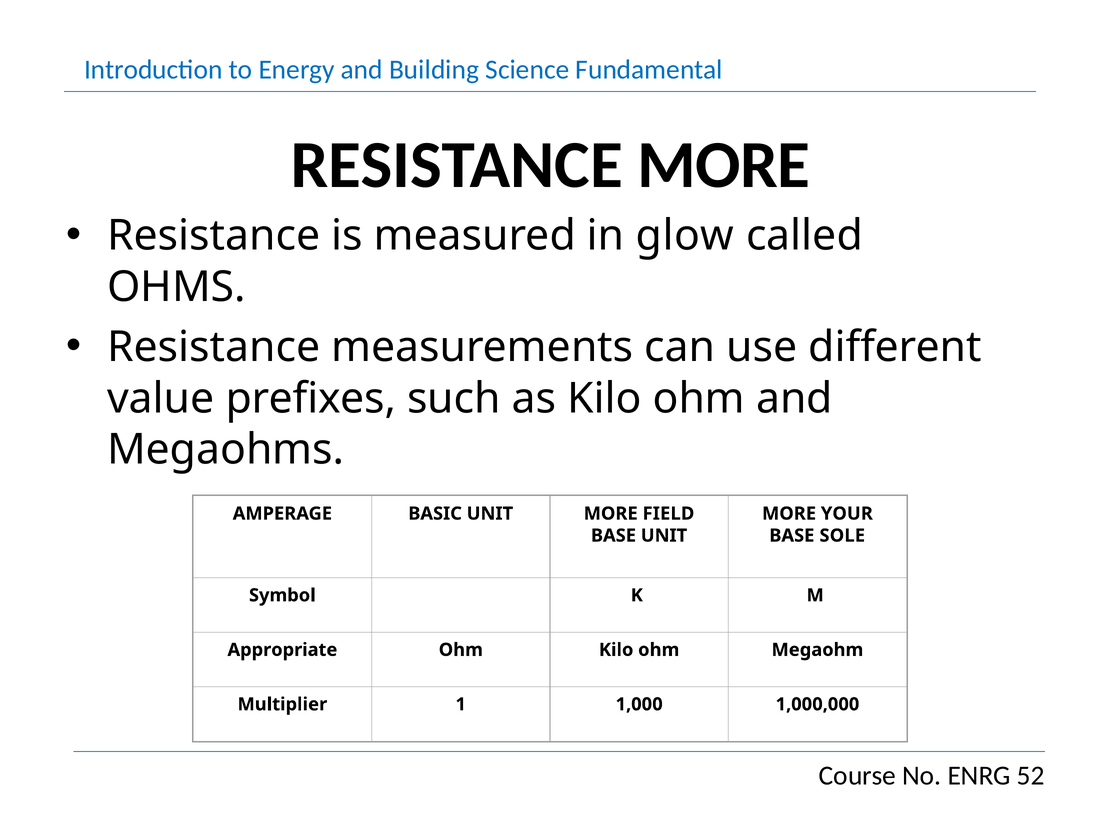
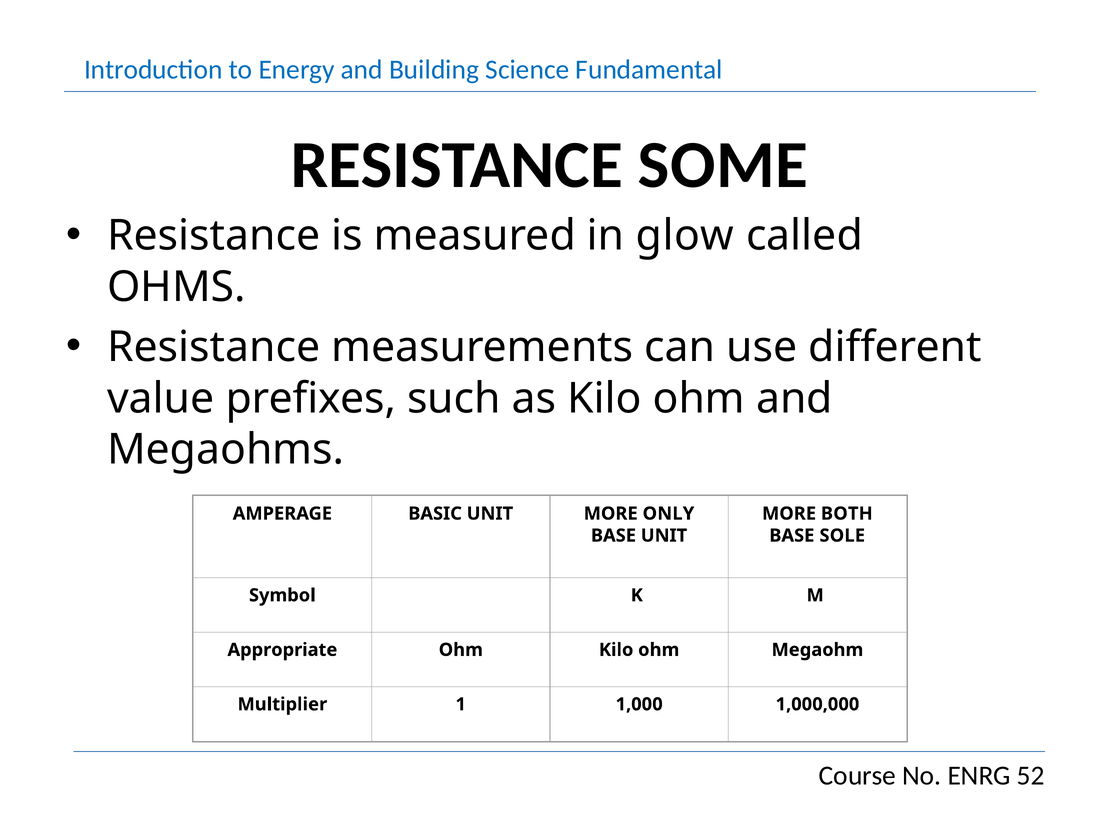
RESISTANCE MORE: MORE -> SOME
FIELD: FIELD -> ONLY
YOUR: YOUR -> BOTH
